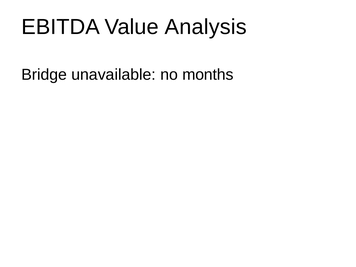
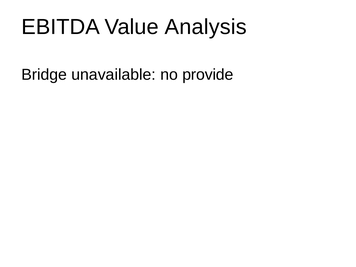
months: months -> provide
